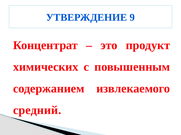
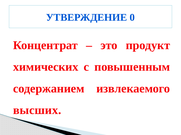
9: 9 -> 0
средний: средний -> высших
